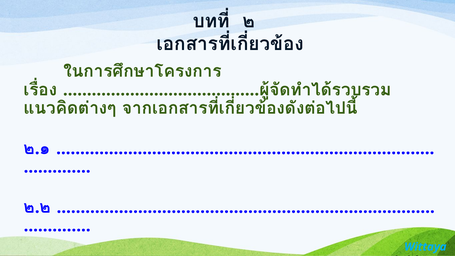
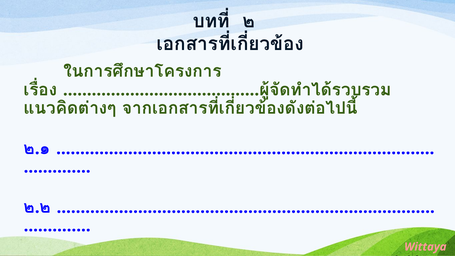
Wittaya colour: light blue -> pink
